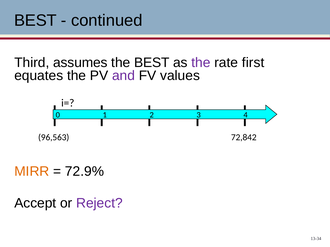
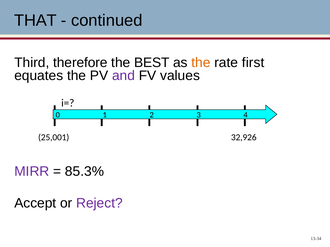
BEST at (35, 20): BEST -> THAT
assumes: assumes -> therefore
the at (201, 63) colour: purple -> orange
96,563: 96,563 -> 25,001
72,842: 72,842 -> 32,926
MIRR colour: orange -> purple
72.9%: 72.9% -> 85.3%
